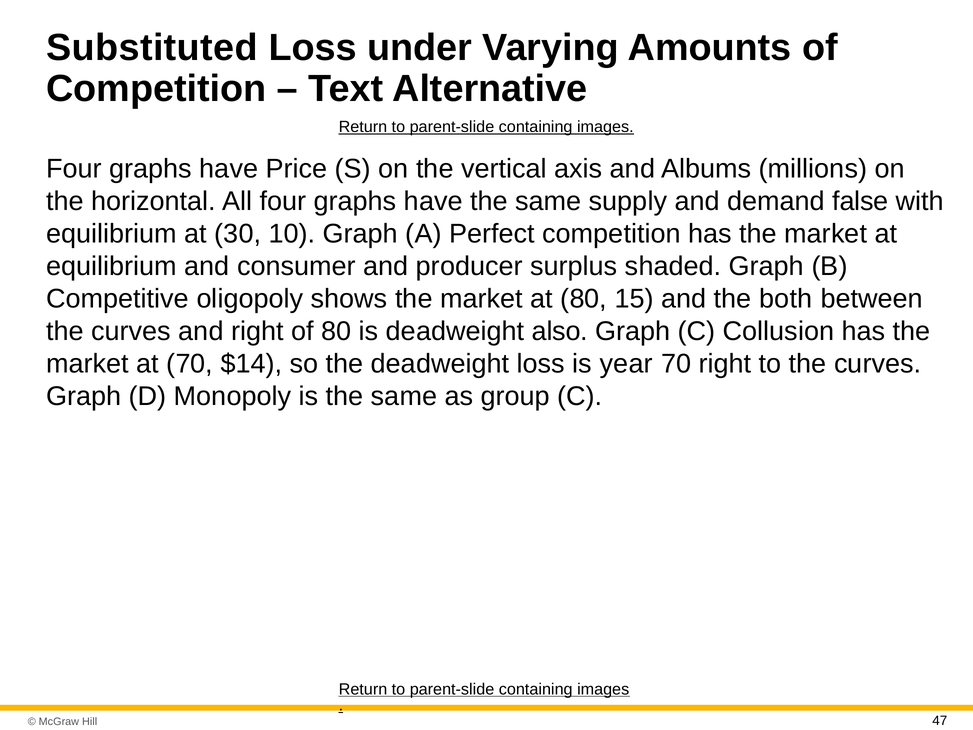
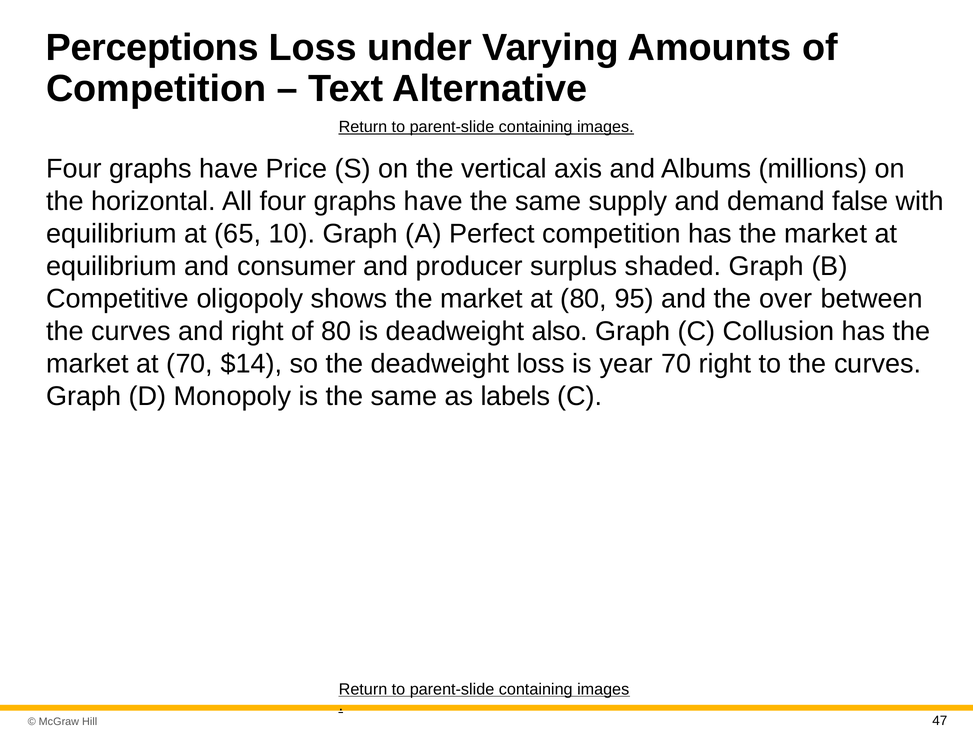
Substituted: Substituted -> Perceptions
30: 30 -> 65
15: 15 -> 95
both: both -> over
group: group -> labels
